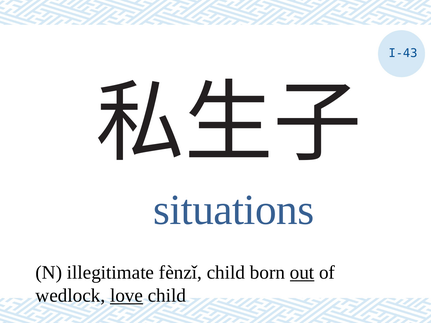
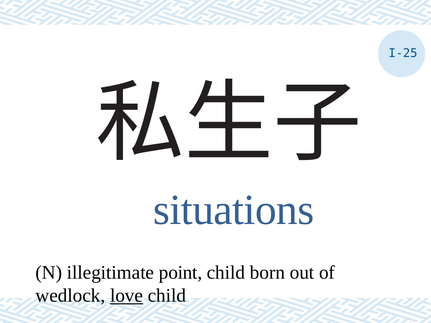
I-43: I-43 -> I-25
fènzǐ: fènzǐ -> point
out underline: present -> none
